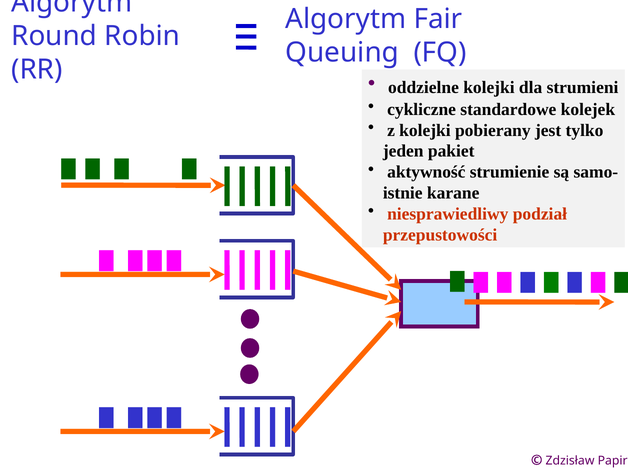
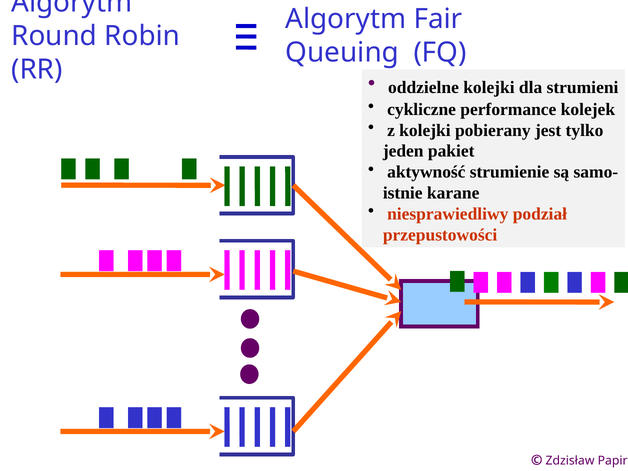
standardowe: standardowe -> performance
